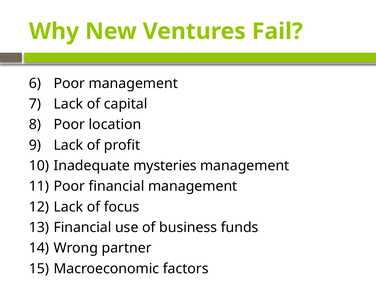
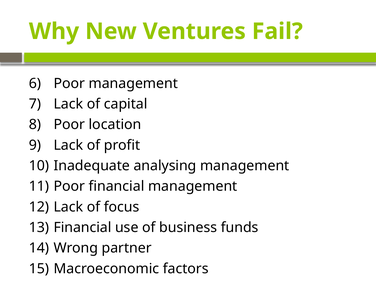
mysteries: mysteries -> analysing
